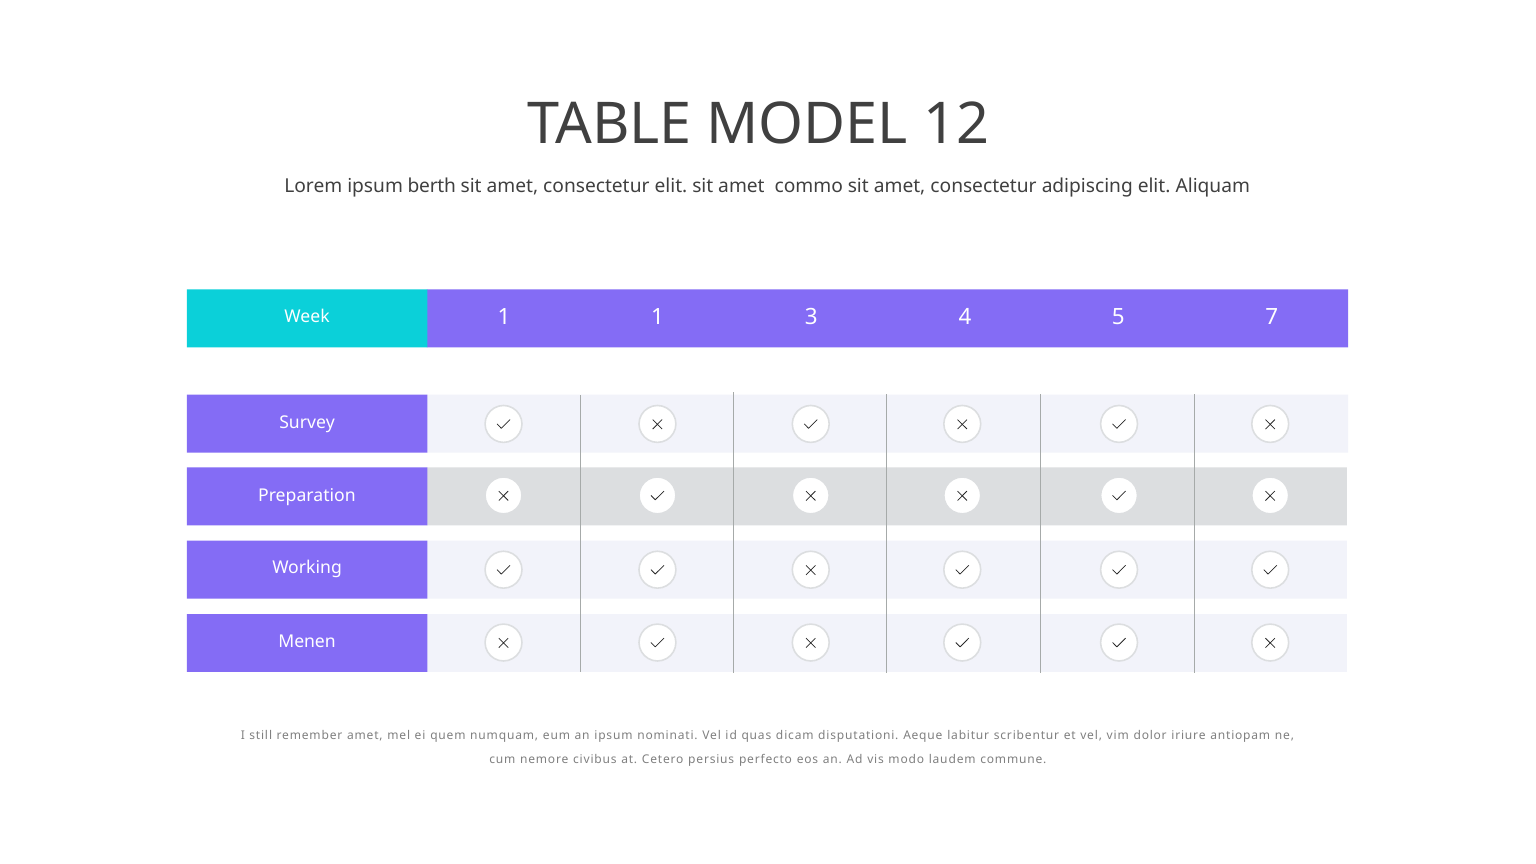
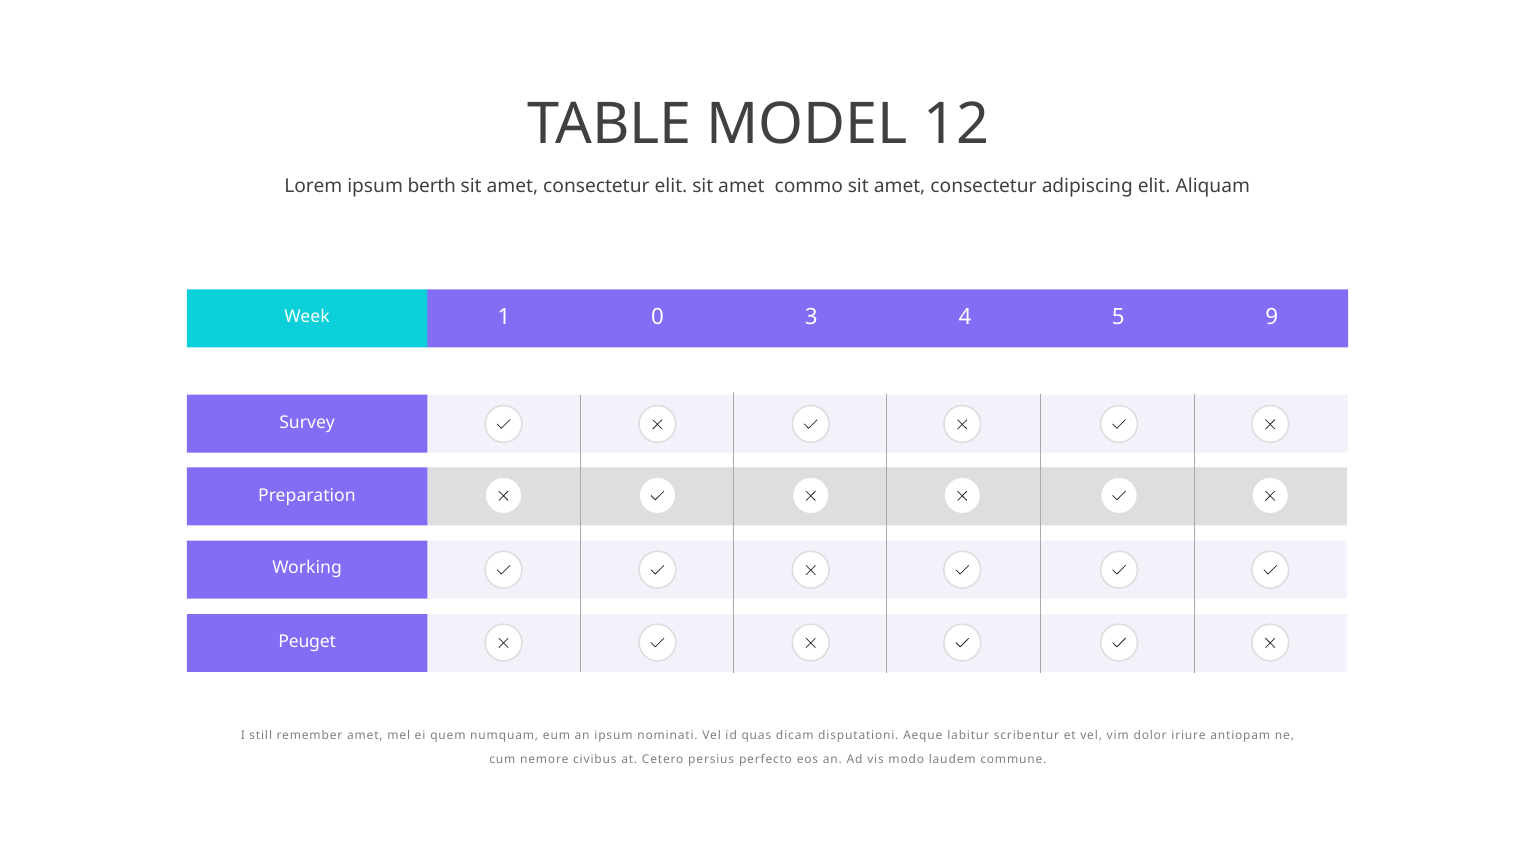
1 1: 1 -> 0
7: 7 -> 9
Menen: Menen -> Peuget
